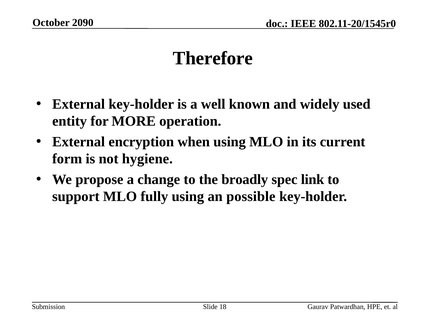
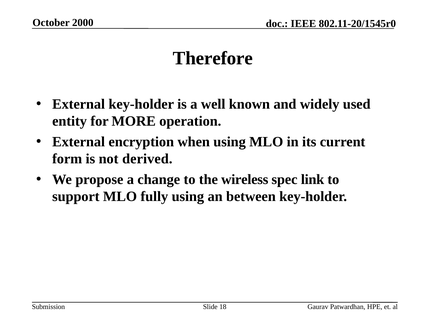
2090: 2090 -> 2000
hygiene: hygiene -> derived
broadly: broadly -> wireless
possible: possible -> between
